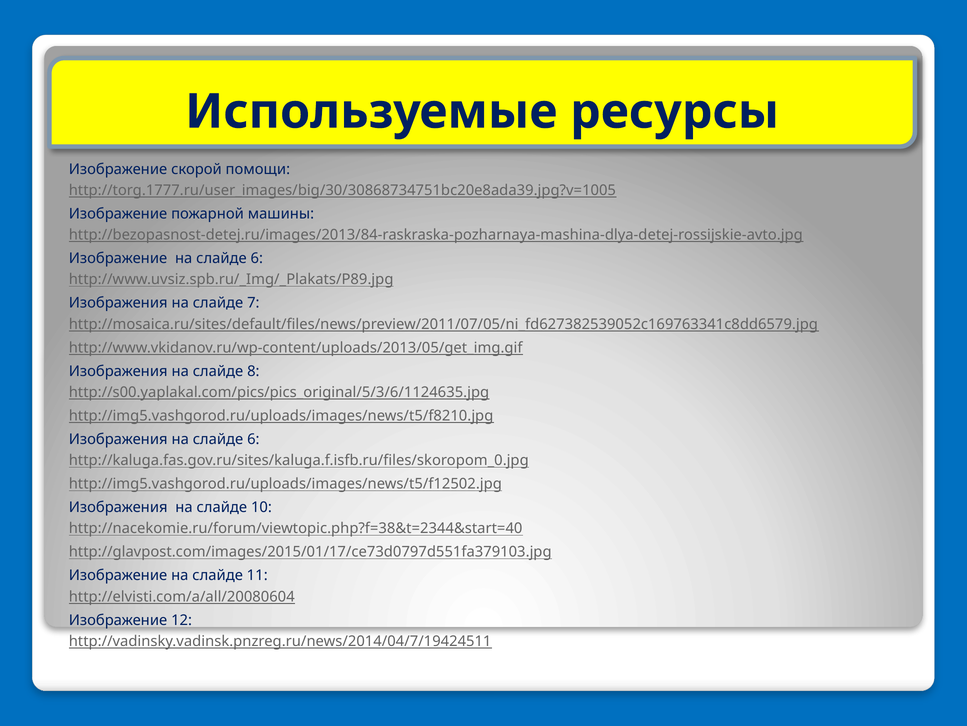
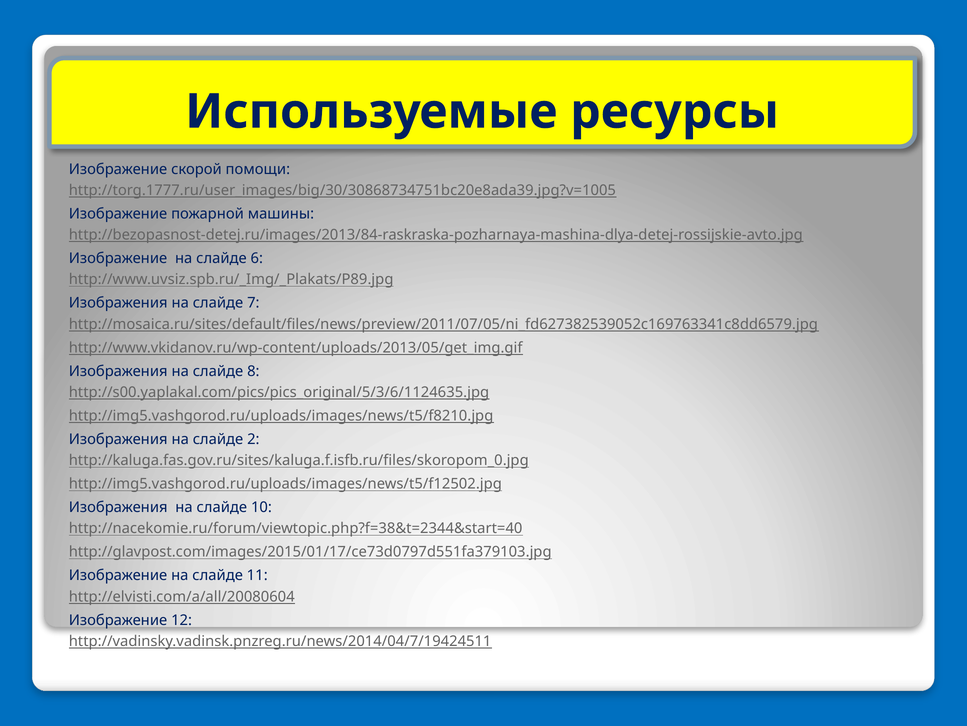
Изображения на слайде 6: 6 -> 2
